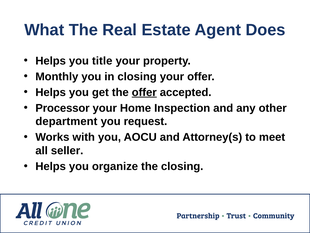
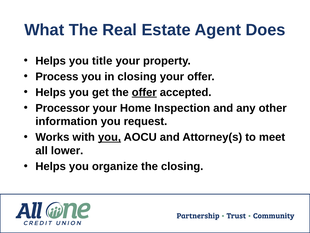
Monthly: Monthly -> Process
department: department -> information
you at (110, 137) underline: none -> present
seller: seller -> lower
